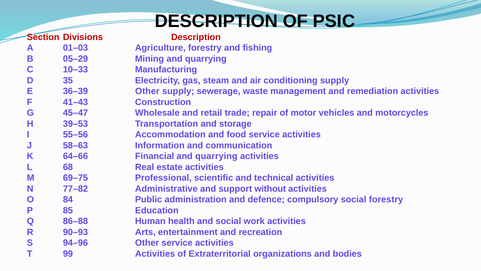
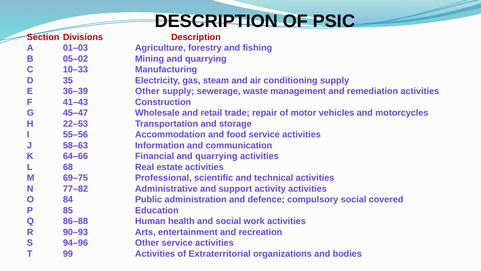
05–29: 05–29 -> 05–02
39–53: 39–53 -> 22–53
without: without -> activity
social forestry: forestry -> covered
